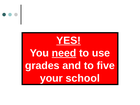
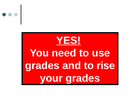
need underline: present -> none
five: five -> rise
your school: school -> grades
